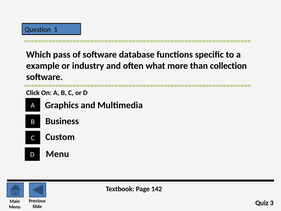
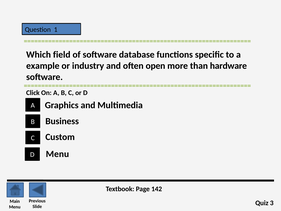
pass: pass -> field
what: what -> open
collection: collection -> hardware
